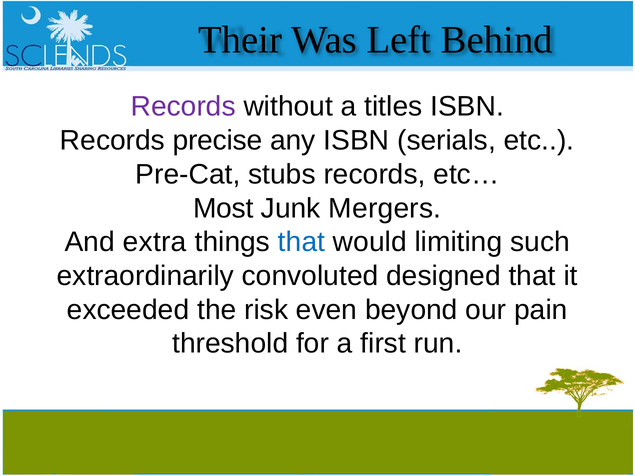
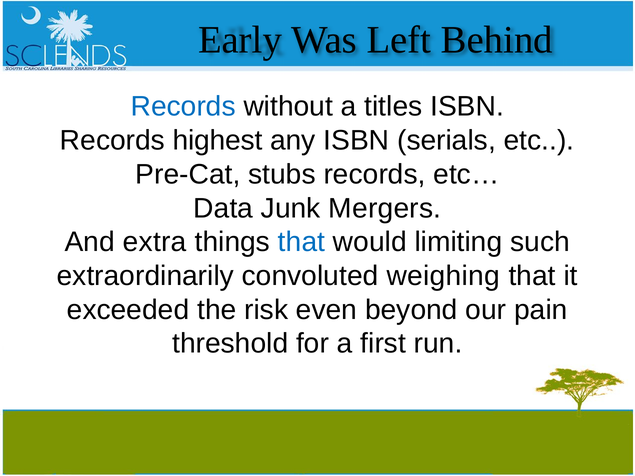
Their: Their -> Early
Records at (183, 107) colour: purple -> blue
precise: precise -> highest
Most: Most -> Data
designed: designed -> weighing
